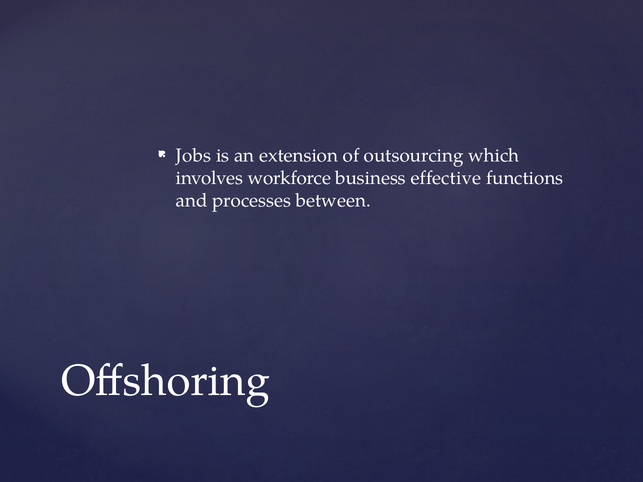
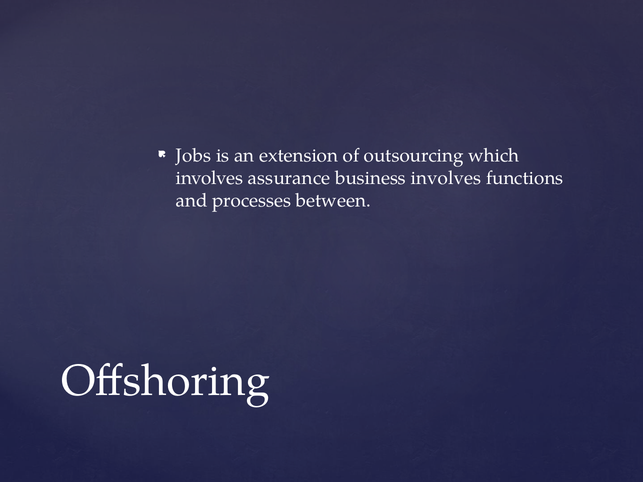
workforce: workforce -> assurance
business effective: effective -> involves
